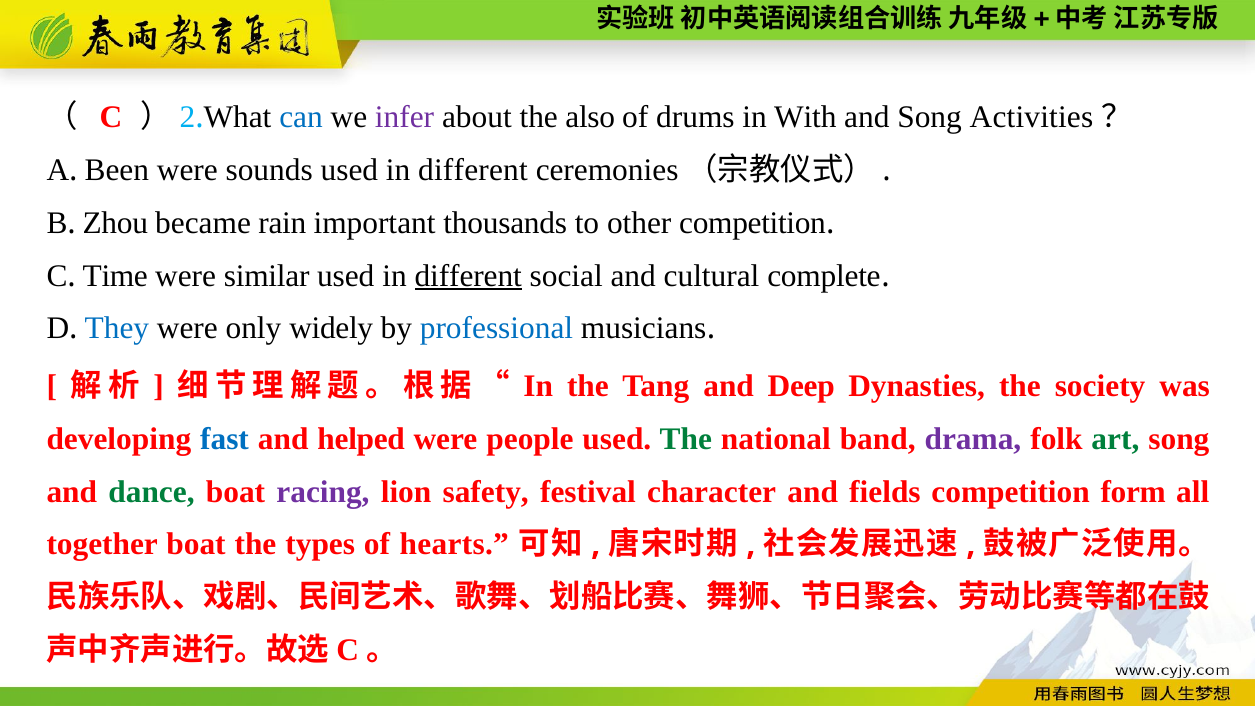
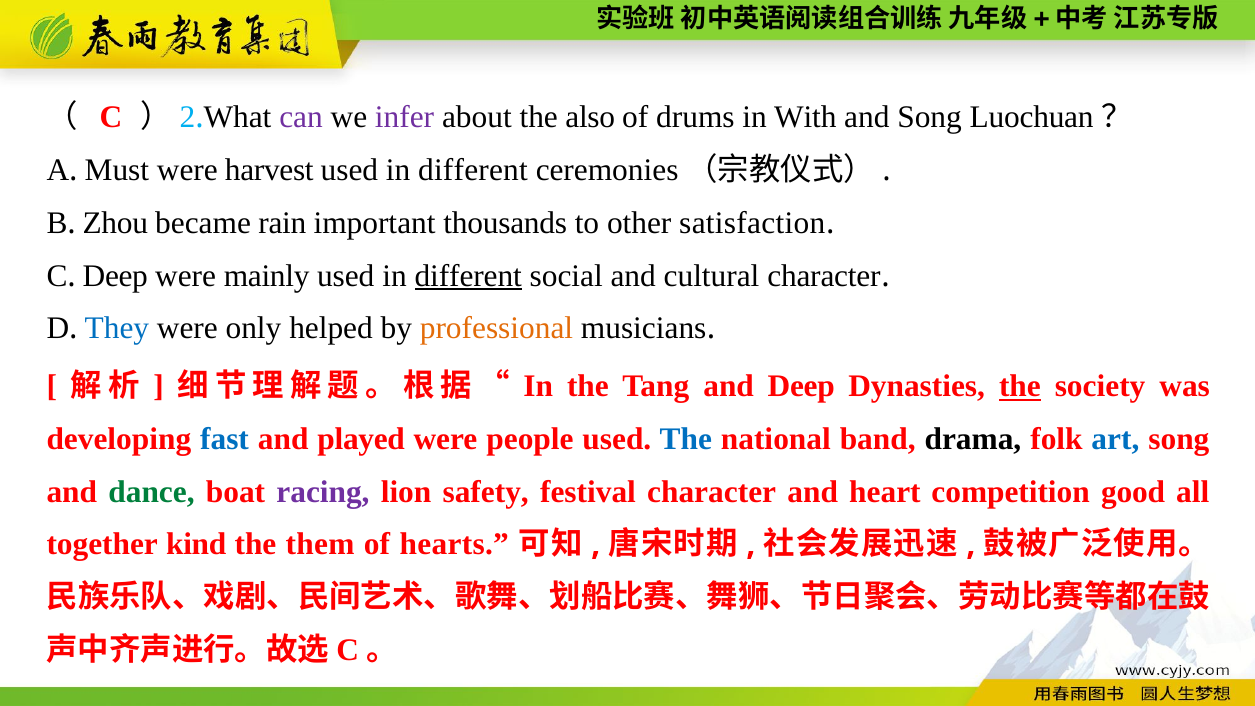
can colour: blue -> purple
Activities: Activities -> Luochuan
Been: Been -> Must
sounds: sounds -> harvest
other competition: competition -> satisfaction
Time at (115, 276): Time -> Deep
similar: similar -> mainly
cultural complete: complete -> character
widely: widely -> helped
professional colour: blue -> orange
the at (1020, 386) underline: none -> present
helped: helped -> played
The at (686, 439) colour: green -> blue
drama colour: purple -> black
art colour: green -> blue
fields: fields -> heart
form: form -> good
together boat: boat -> kind
types: types -> them
